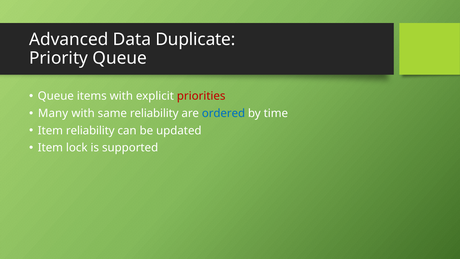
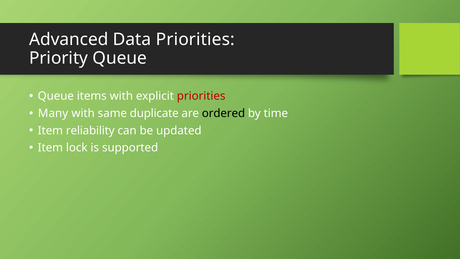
Data Duplicate: Duplicate -> Priorities
same reliability: reliability -> duplicate
ordered colour: blue -> black
